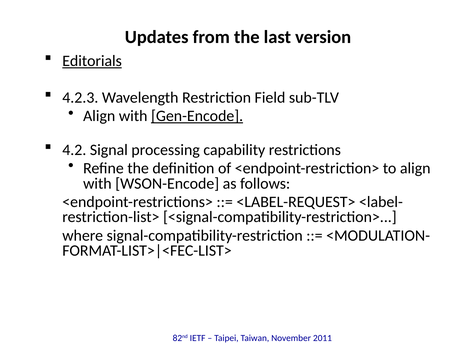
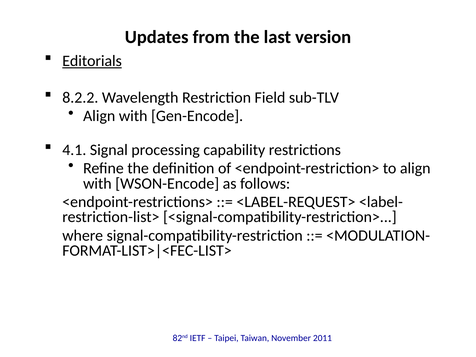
4.2.3: 4.2.3 -> 8.2.2
Gen-Encode underline: present -> none
4.2: 4.2 -> 4.1
